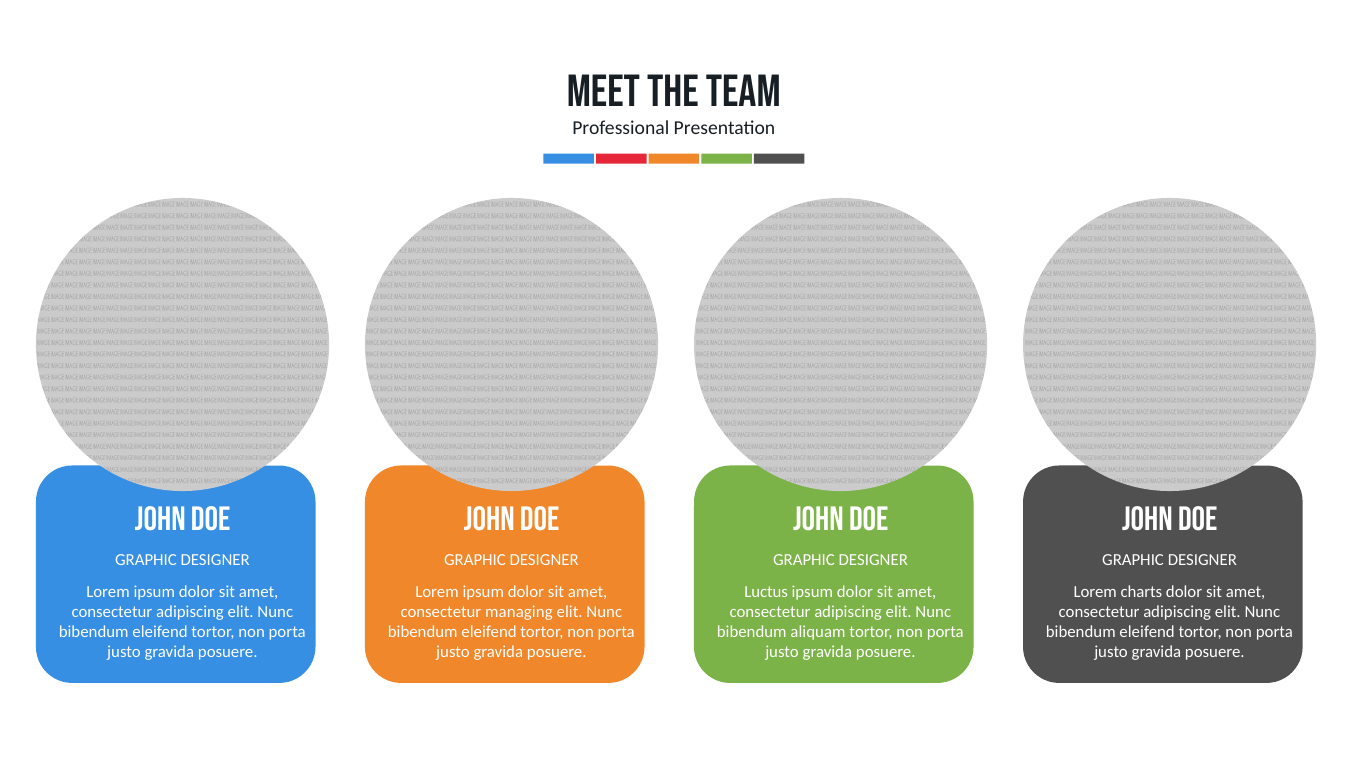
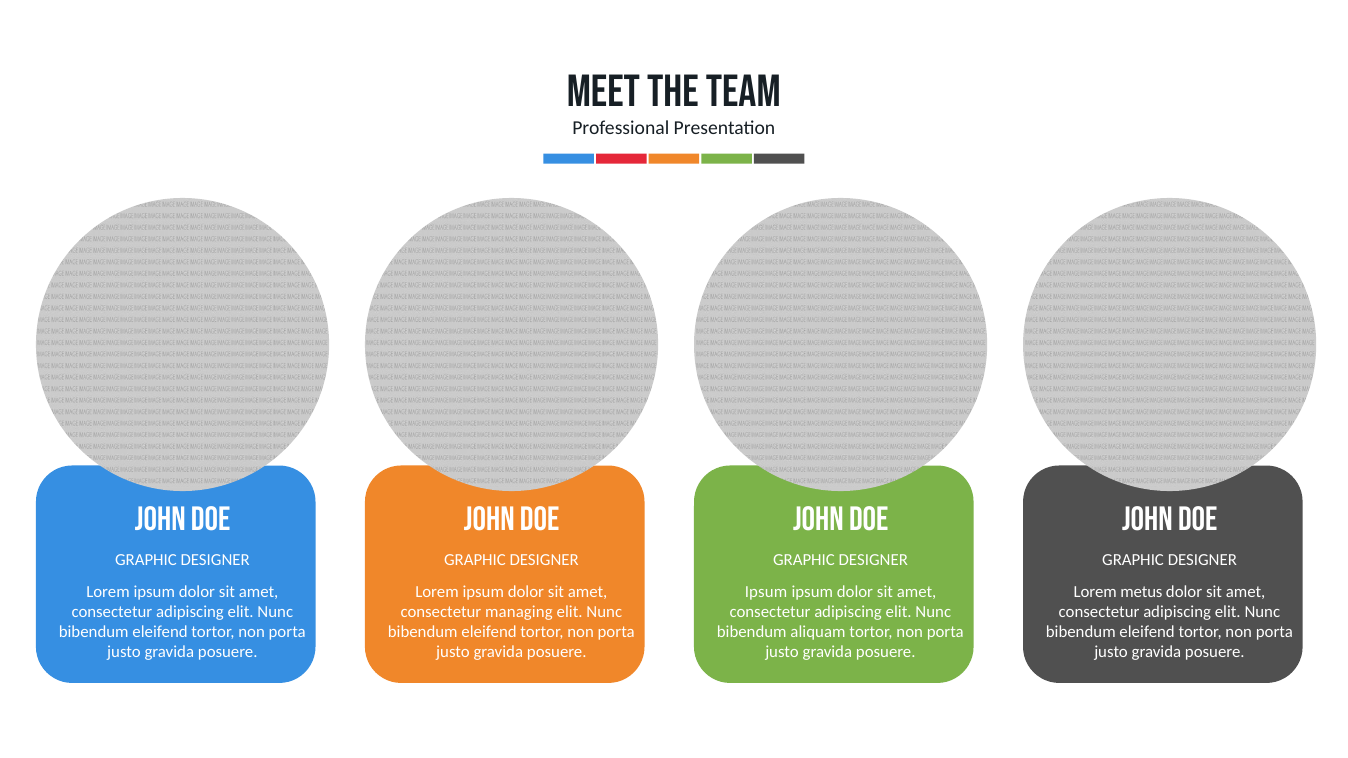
Luctus at (766, 592): Luctus -> Ipsum
charts: charts -> metus
